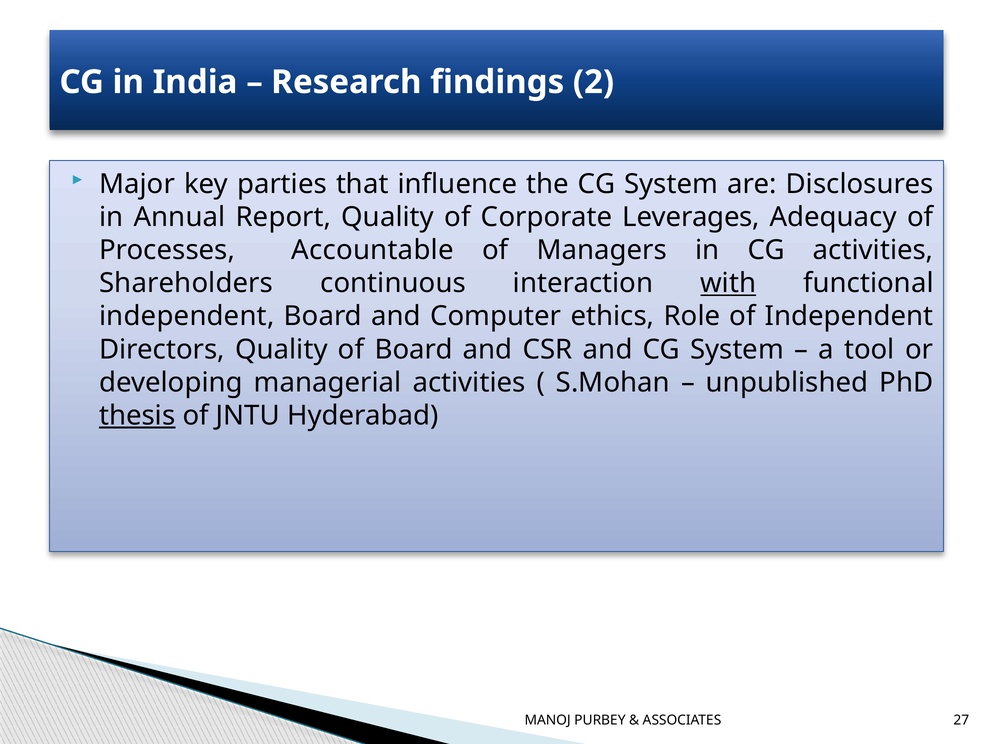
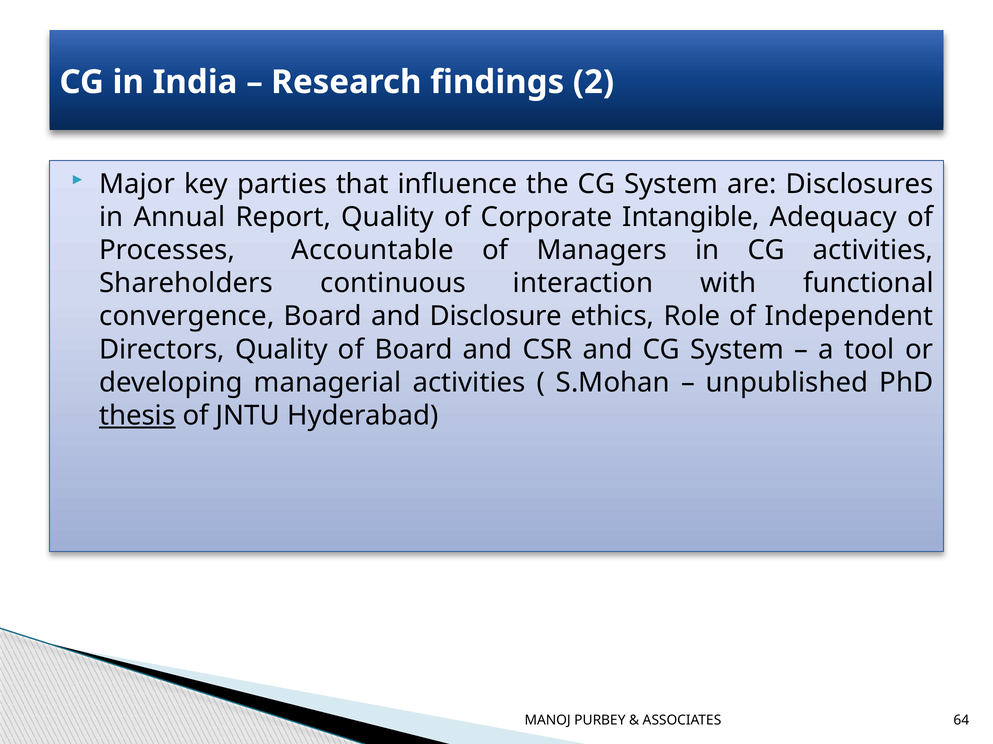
Leverages: Leverages -> Intangible
with underline: present -> none
independent at (187, 317): independent -> convergence
Computer: Computer -> Disclosure
27: 27 -> 64
